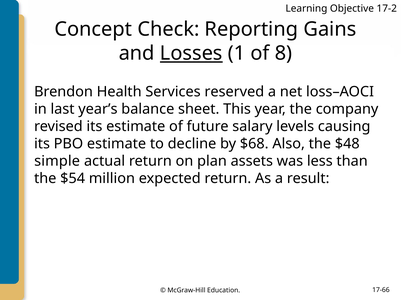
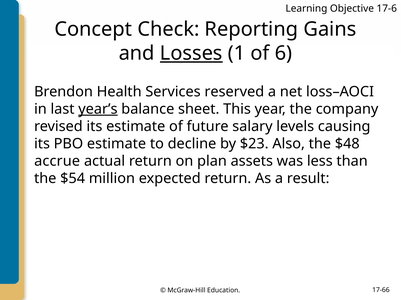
17-2: 17-2 -> 17-6
8: 8 -> 6
year’s underline: none -> present
$68: $68 -> $23
simple: simple -> accrue
